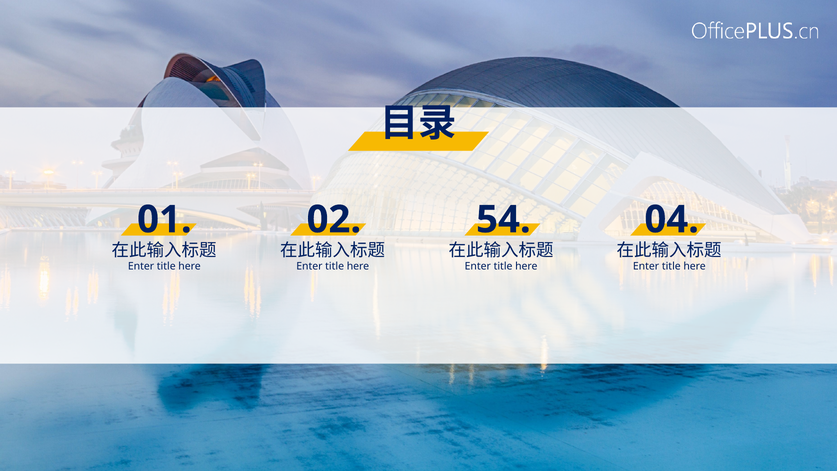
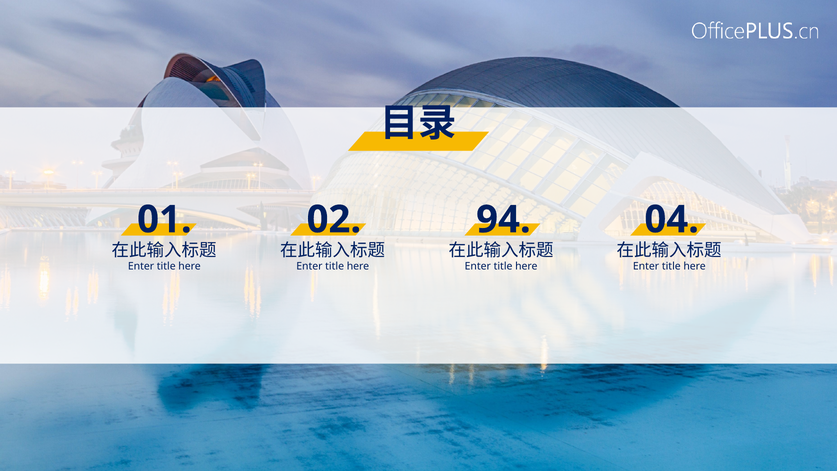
54: 54 -> 94
